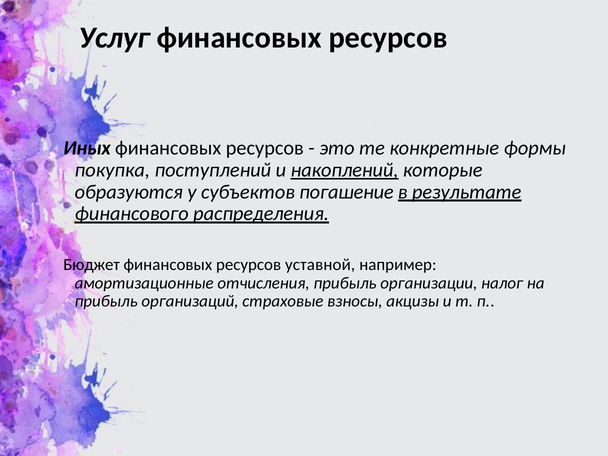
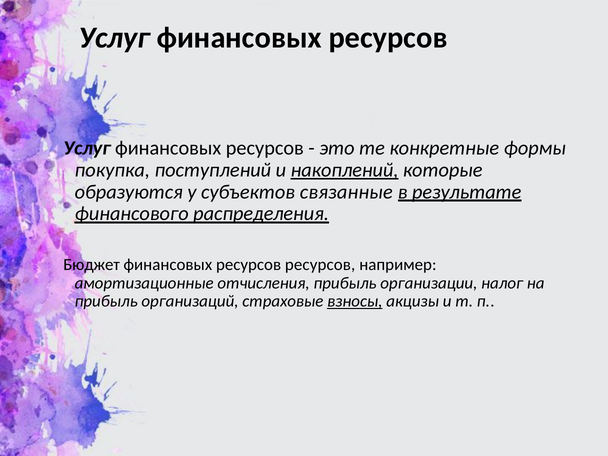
Иных at (87, 148): Иных -> Услуг
погашение: погашение -> связанные
ресурсов уставной: уставной -> ресурсов
взносы underline: none -> present
